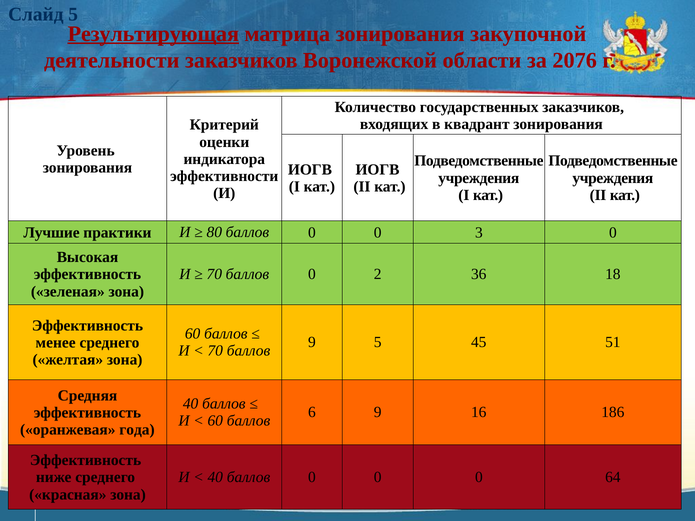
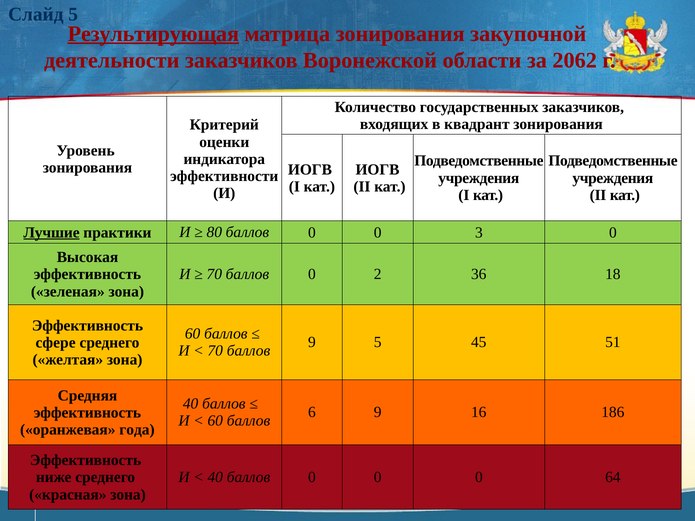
2076: 2076 -> 2062
Лучшие underline: none -> present
менее: менее -> сфере
